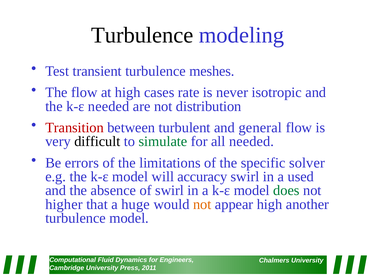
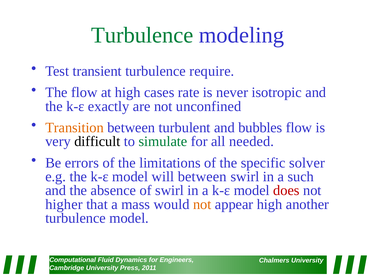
Turbulence at (142, 35) colour: black -> green
meshes: meshes -> require
k-ε needed: needed -> exactly
distribution: distribution -> unconfined
Transition colour: red -> orange
general: general -> bubbles
will accuracy: accuracy -> between
used: used -> such
does colour: green -> red
huge: huge -> mass
